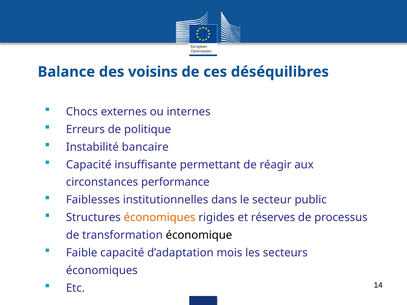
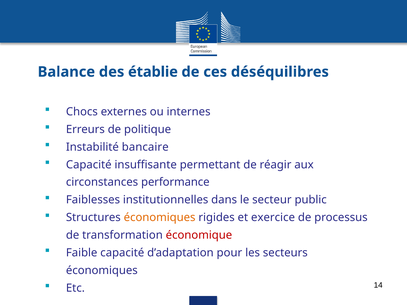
voisins: voisins -> établie
réserves: réserves -> exercice
économique colour: black -> red
mois: mois -> pour
